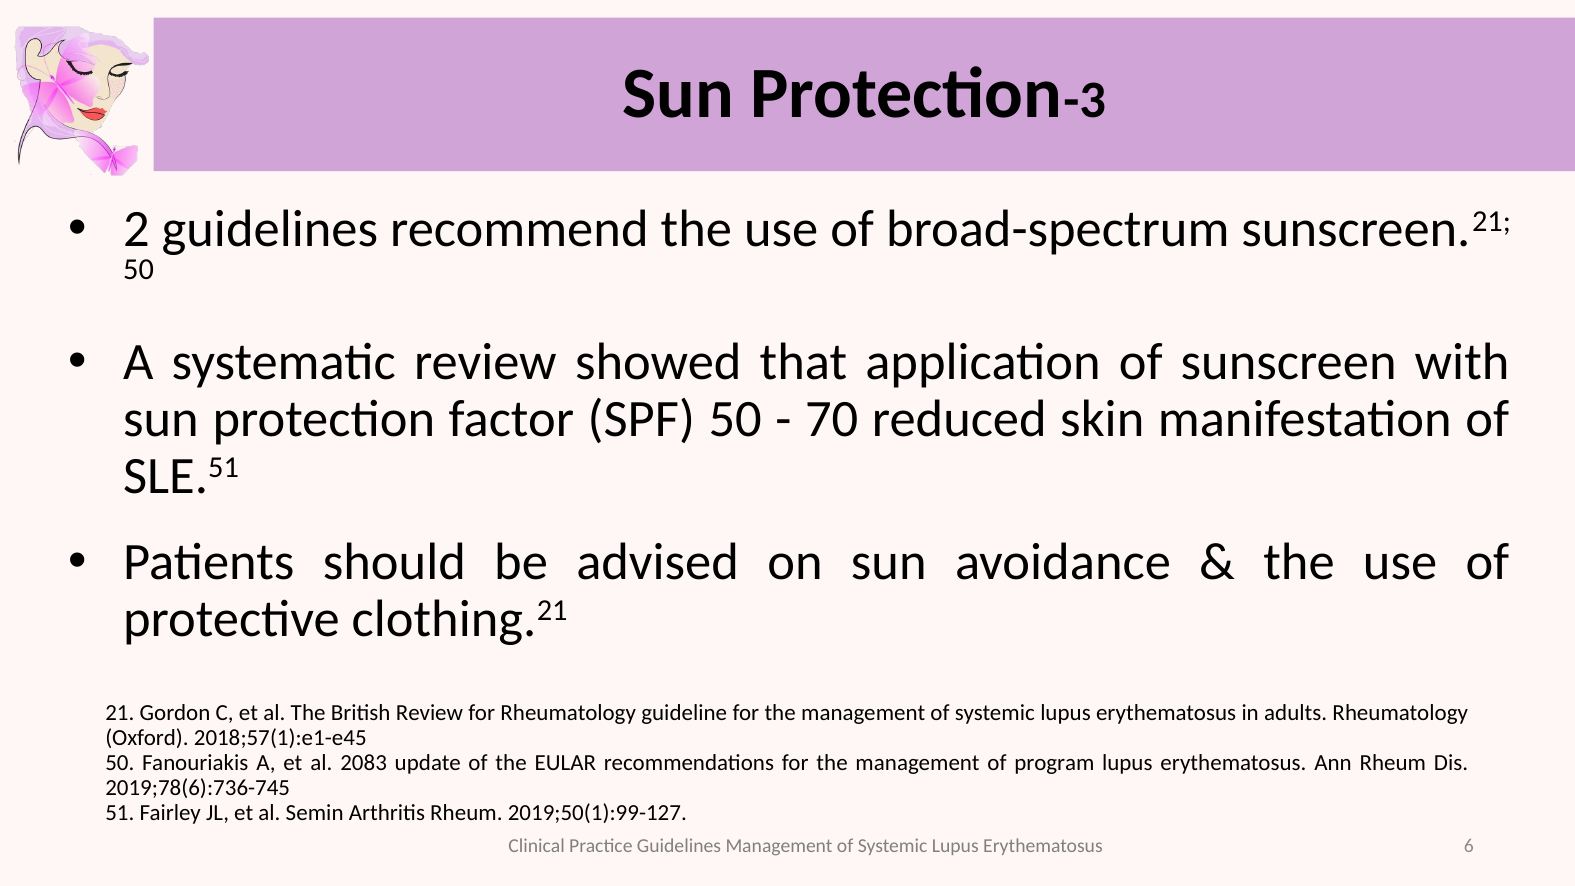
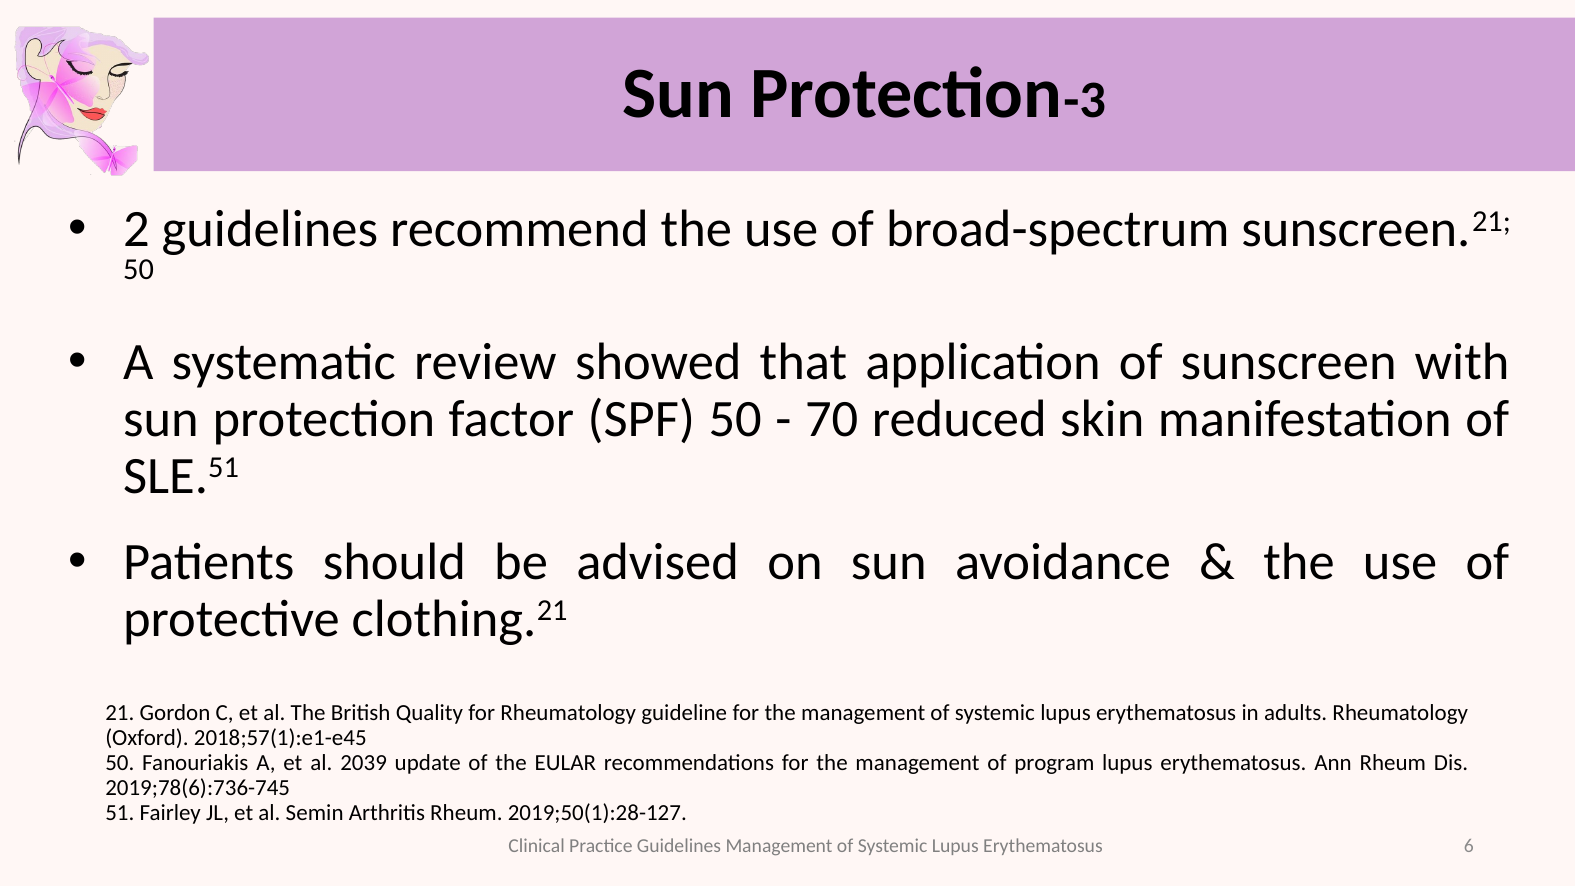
British Review: Review -> Quality
2083: 2083 -> 2039
2019;50(1):99-127: 2019;50(1):99-127 -> 2019;50(1):28-127
